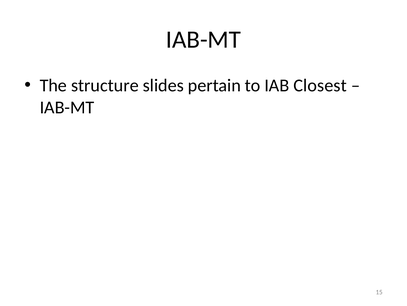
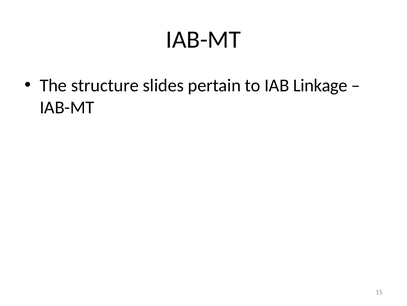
Closest: Closest -> Linkage
